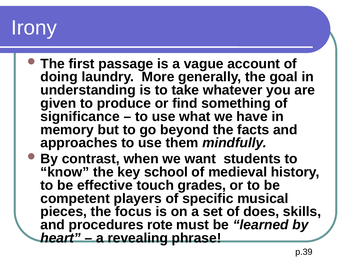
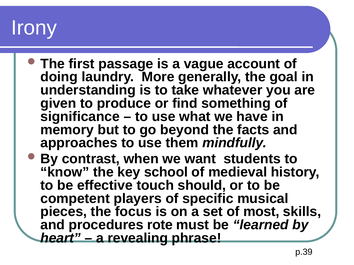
grades: grades -> should
does: does -> most
